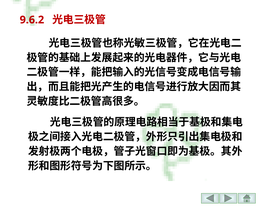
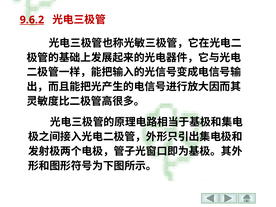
9.6.2 underline: none -> present
